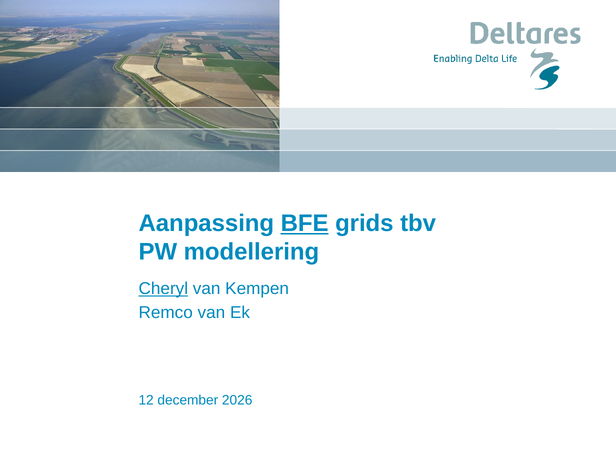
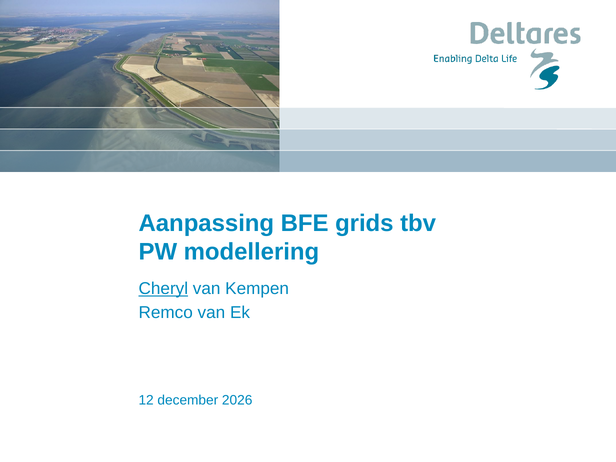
BFE underline: present -> none
